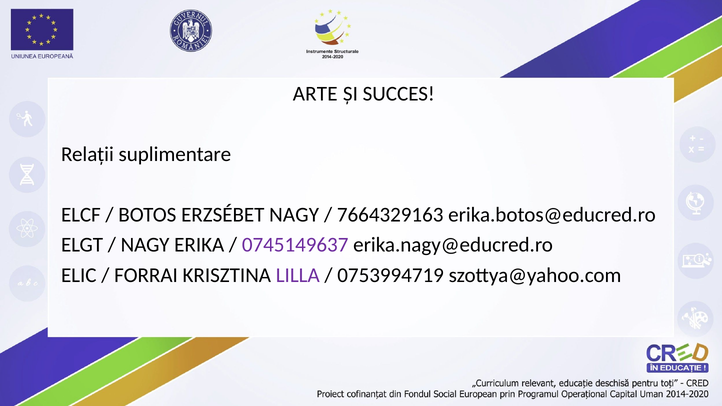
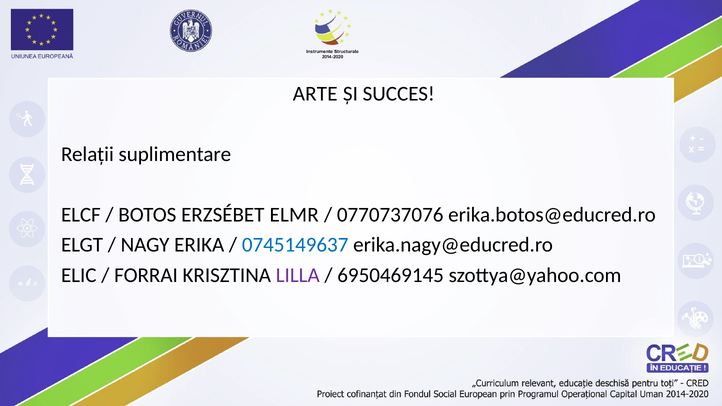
ERZSÉBET NAGY: NAGY -> ELMR
7664329163: 7664329163 -> 0770737076
0745149637 colour: purple -> blue
0753994719: 0753994719 -> 6950469145
